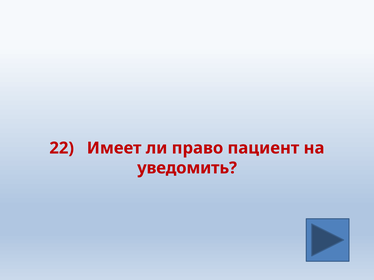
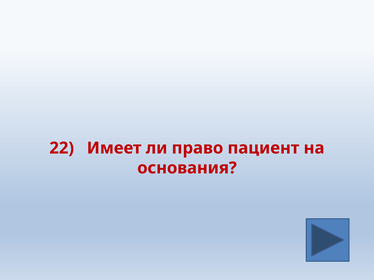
уведомить: уведомить -> основания
